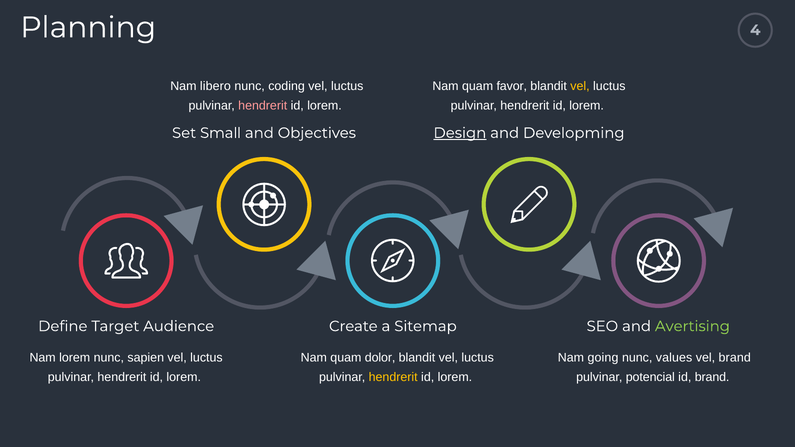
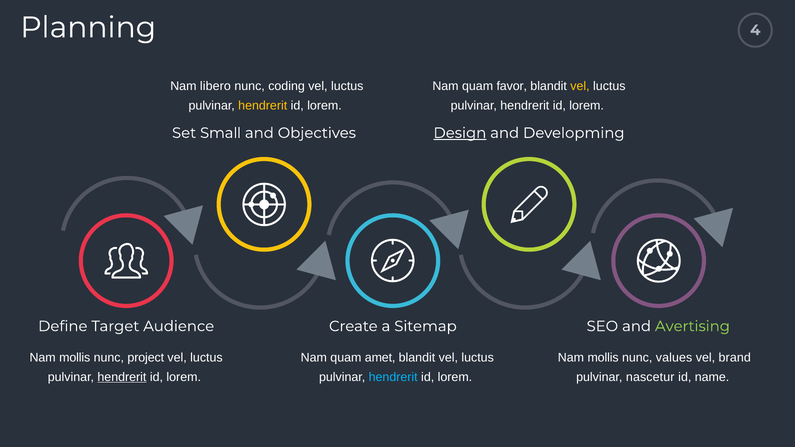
hendrerit at (263, 106) colour: pink -> yellow
lorem at (75, 358): lorem -> mollis
sapien: sapien -> project
dolor: dolor -> amet
going at (603, 358): going -> mollis
hendrerit at (122, 377) underline: none -> present
hendrerit at (393, 377) colour: yellow -> light blue
potencial: potencial -> nascetur
id brand: brand -> name
